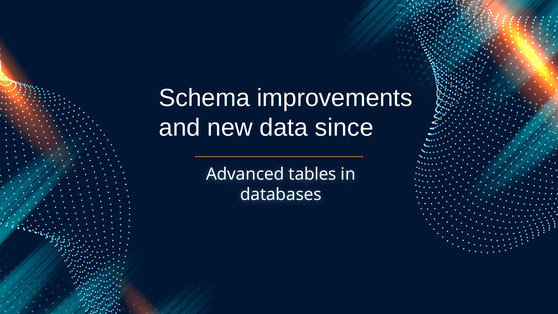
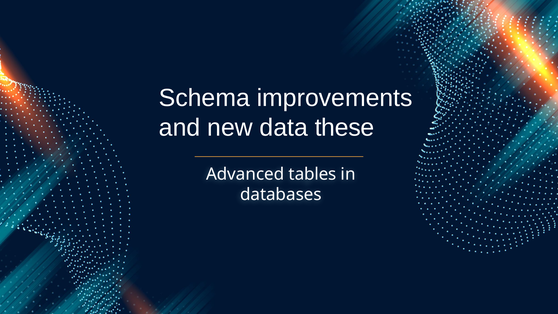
since: since -> these
